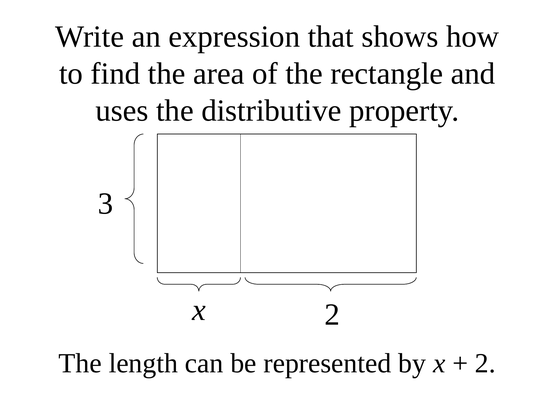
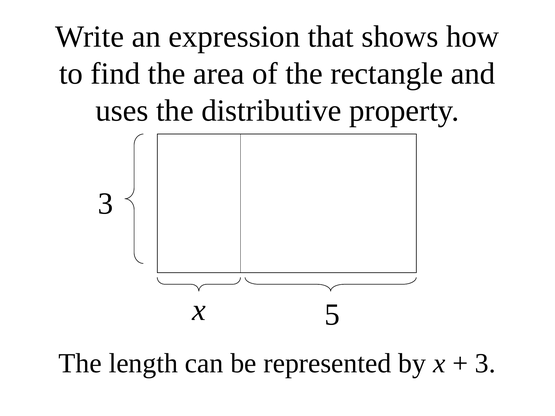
x 2: 2 -> 5
2 at (485, 364): 2 -> 3
